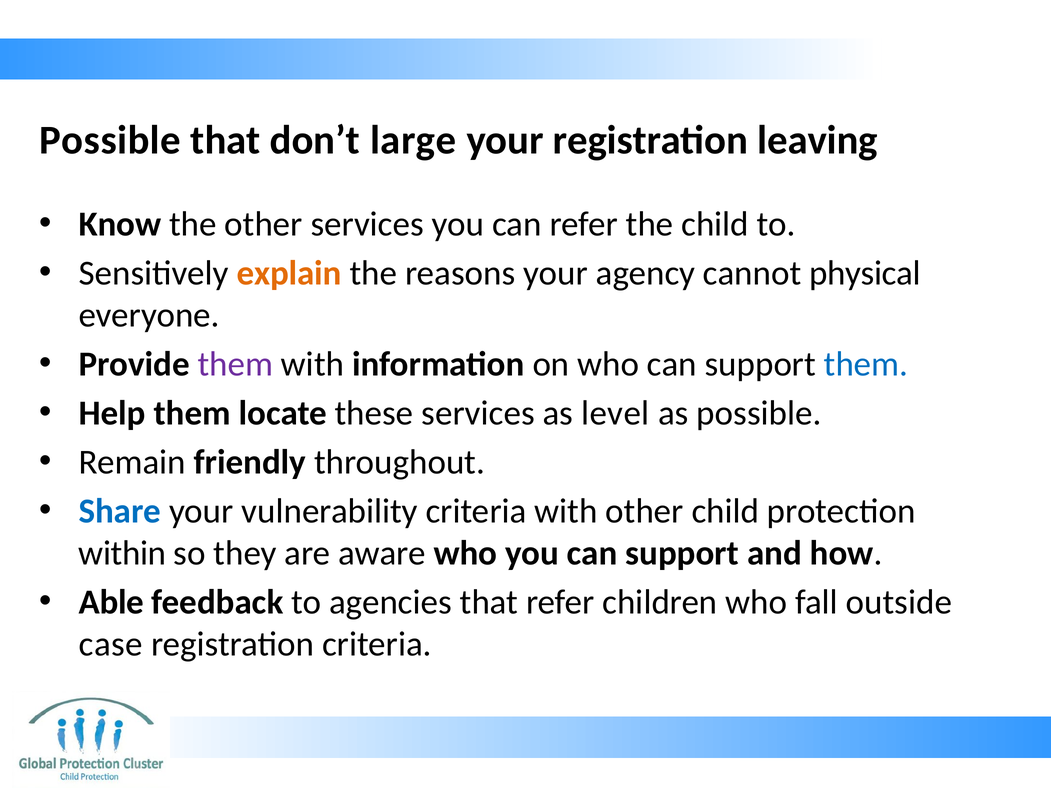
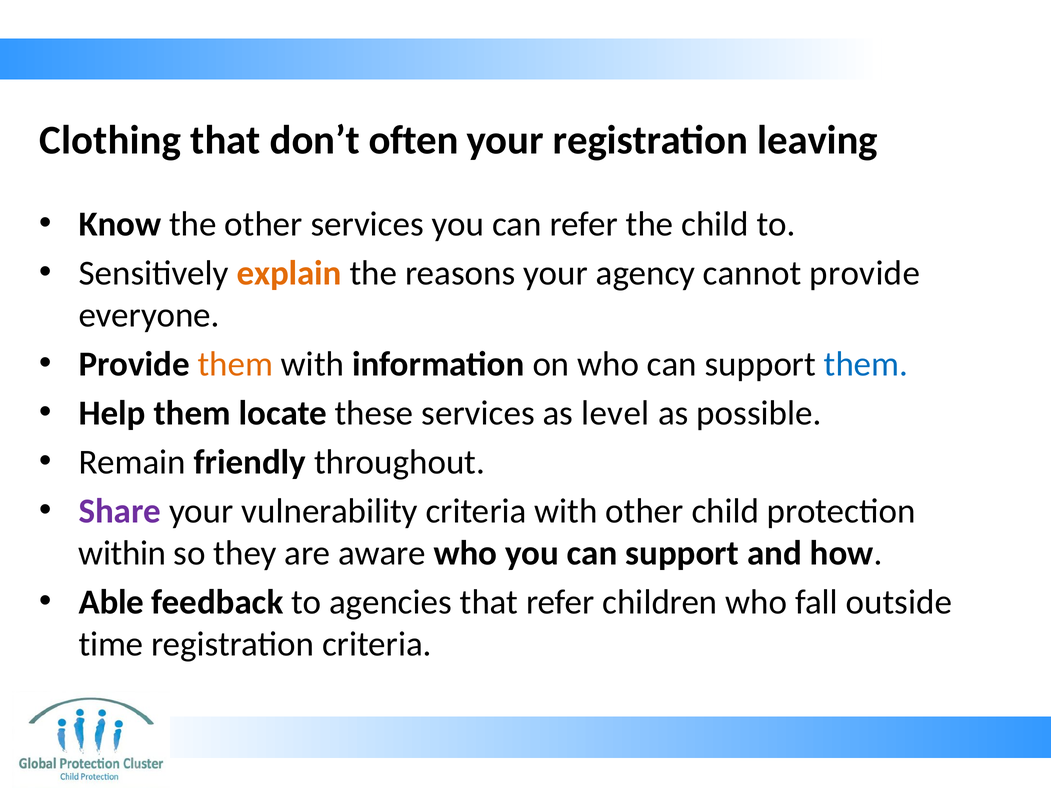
Possible at (110, 140): Possible -> Clothing
large: large -> often
cannot physical: physical -> provide
them at (235, 364) colour: purple -> orange
Share colour: blue -> purple
case: case -> time
